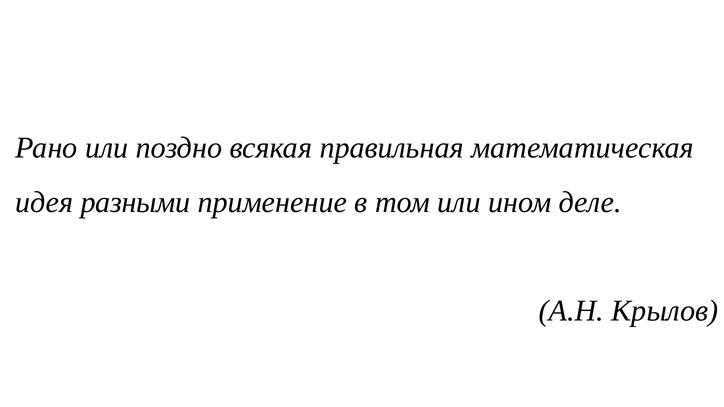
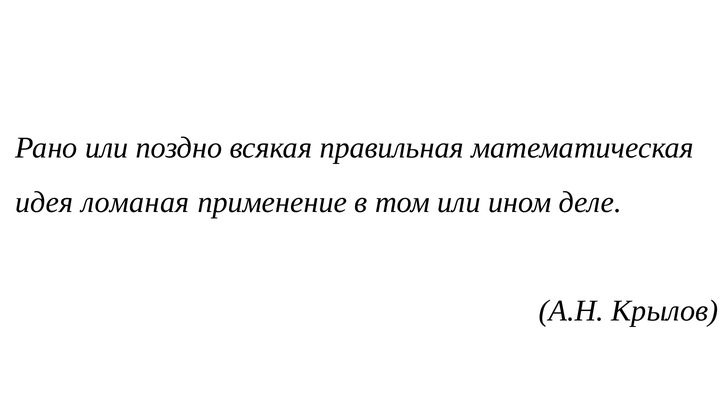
разными: разными -> ломаная
